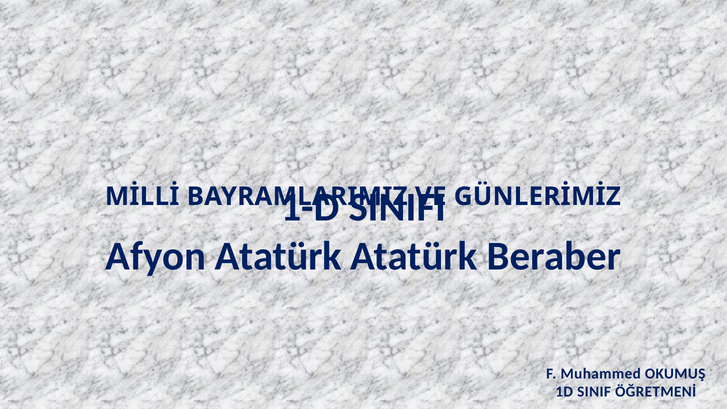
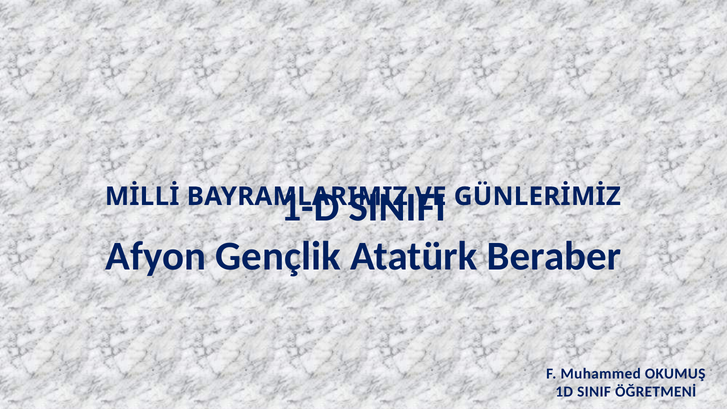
Afyon Atatürk: Atatürk -> Gençlik
